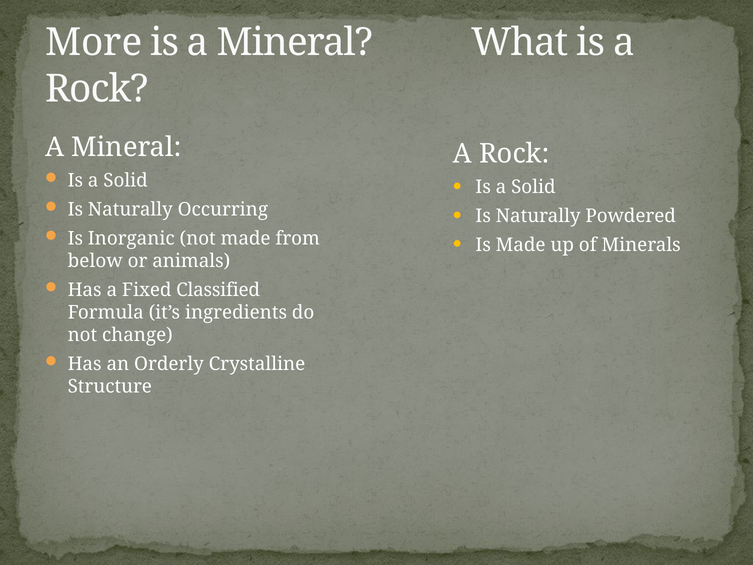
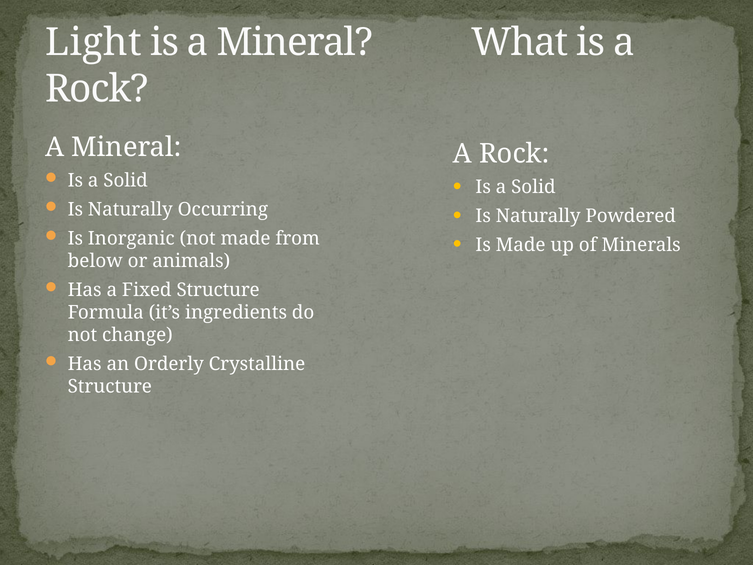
More: More -> Light
Fixed Classified: Classified -> Structure
